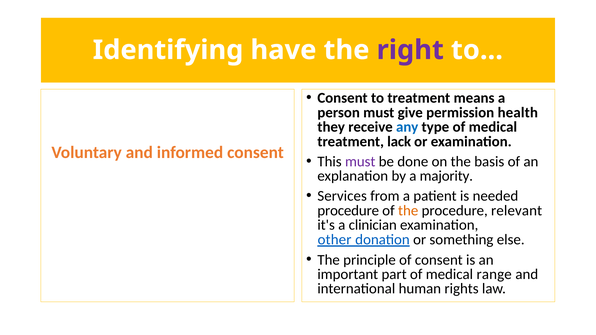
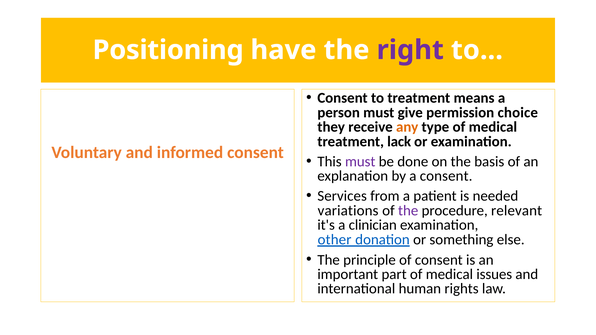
Identifying: Identifying -> Positioning
health: health -> choice
any colour: blue -> orange
a majority: majority -> consent
procedure at (348, 211): procedure -> variations
the at (408, 211) colour: orange -> purple
range: range -> issues
